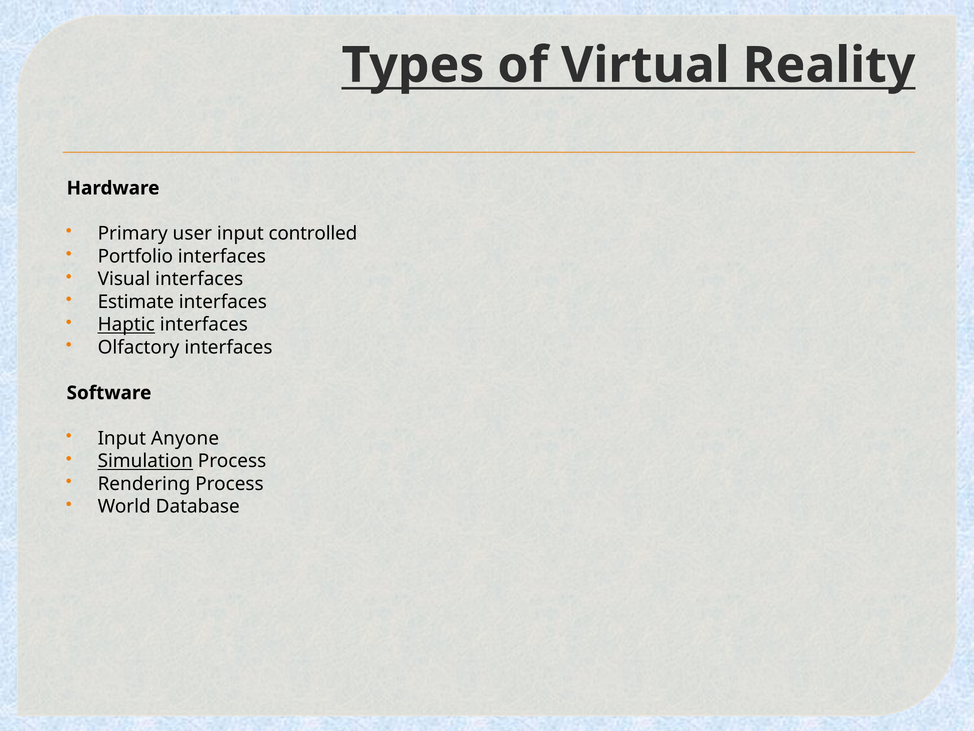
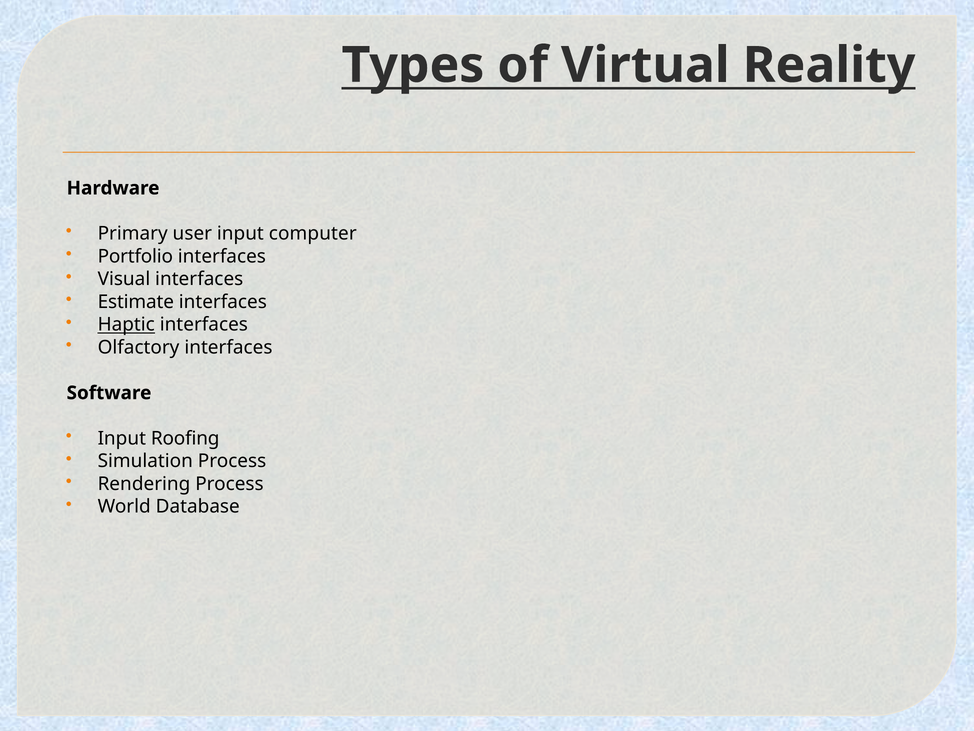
controlled: controlled -> computer
Anyone: Anyone -> Roofing
Simulation underline: present -> none
